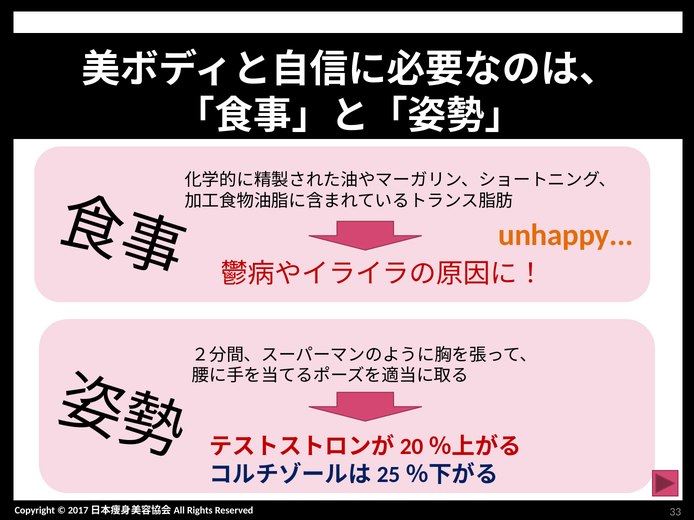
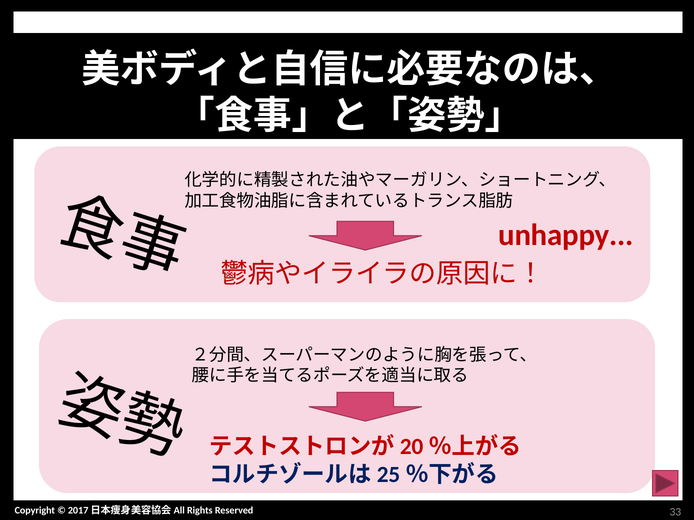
unhappy colour: orange -> red
